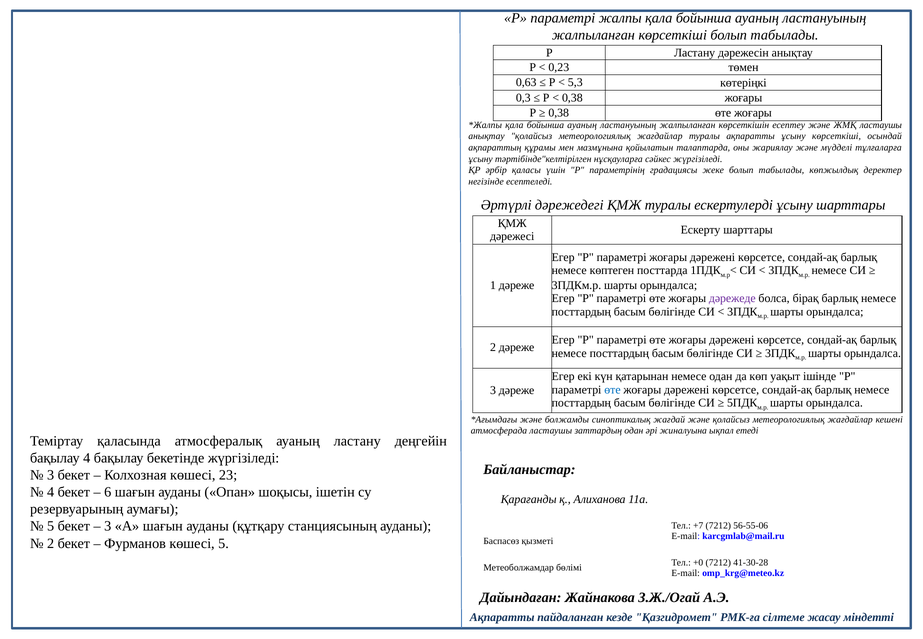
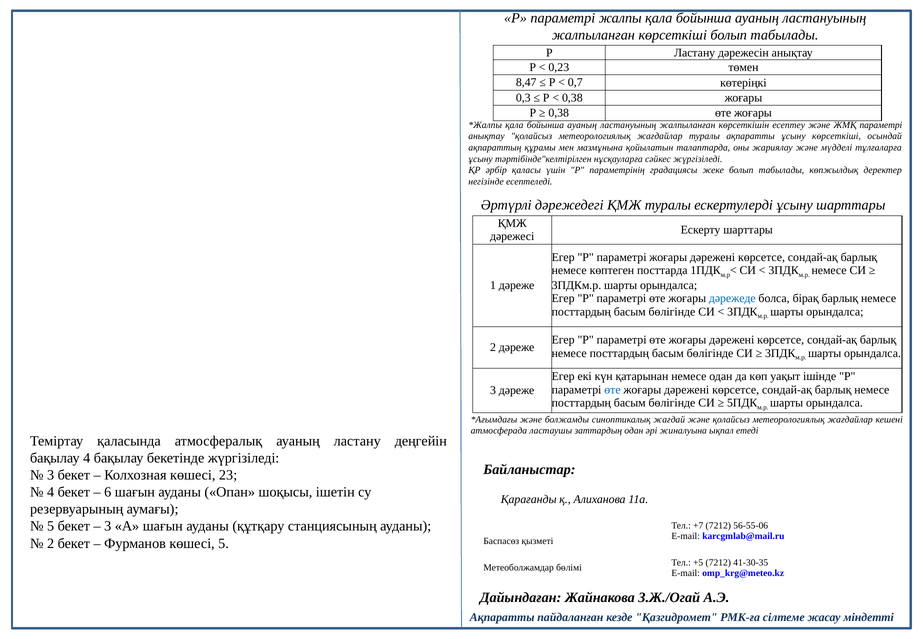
0,63: 0,63 -> 8,47
5,3: 5,3 -> 0,7
ЖМҚ ластаушы: ластаушы -> параметрі
дәрежеде colour: purple -> blue
+0: +0 -> +5
41-30-28: 41-30-28 -> 41-30-35
